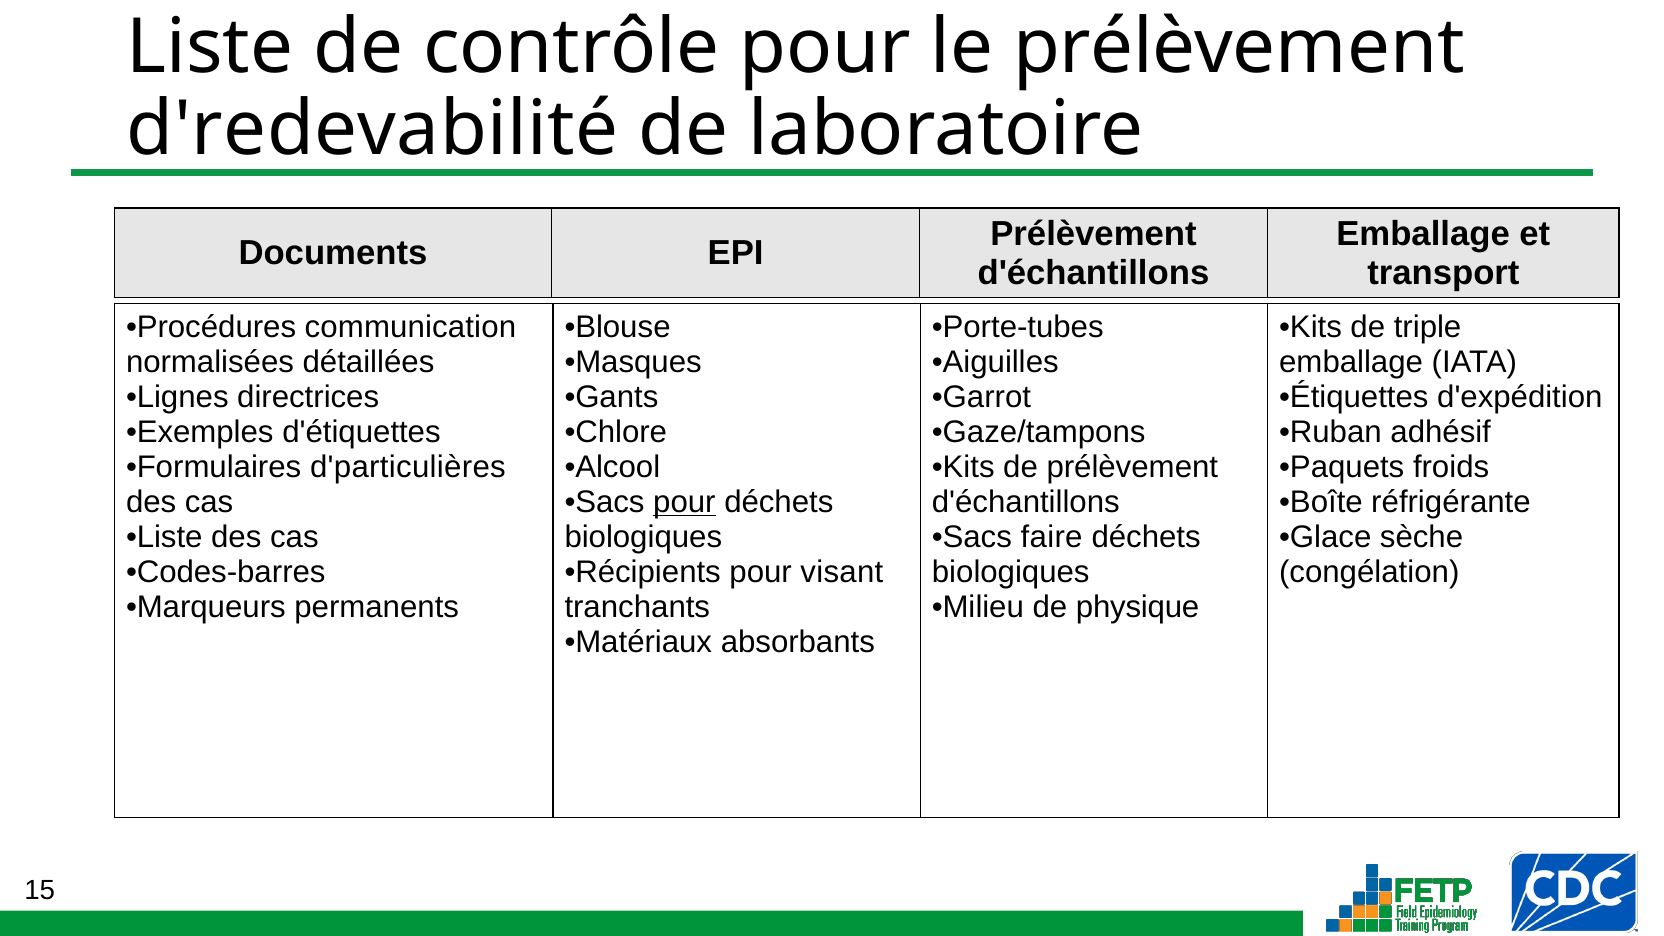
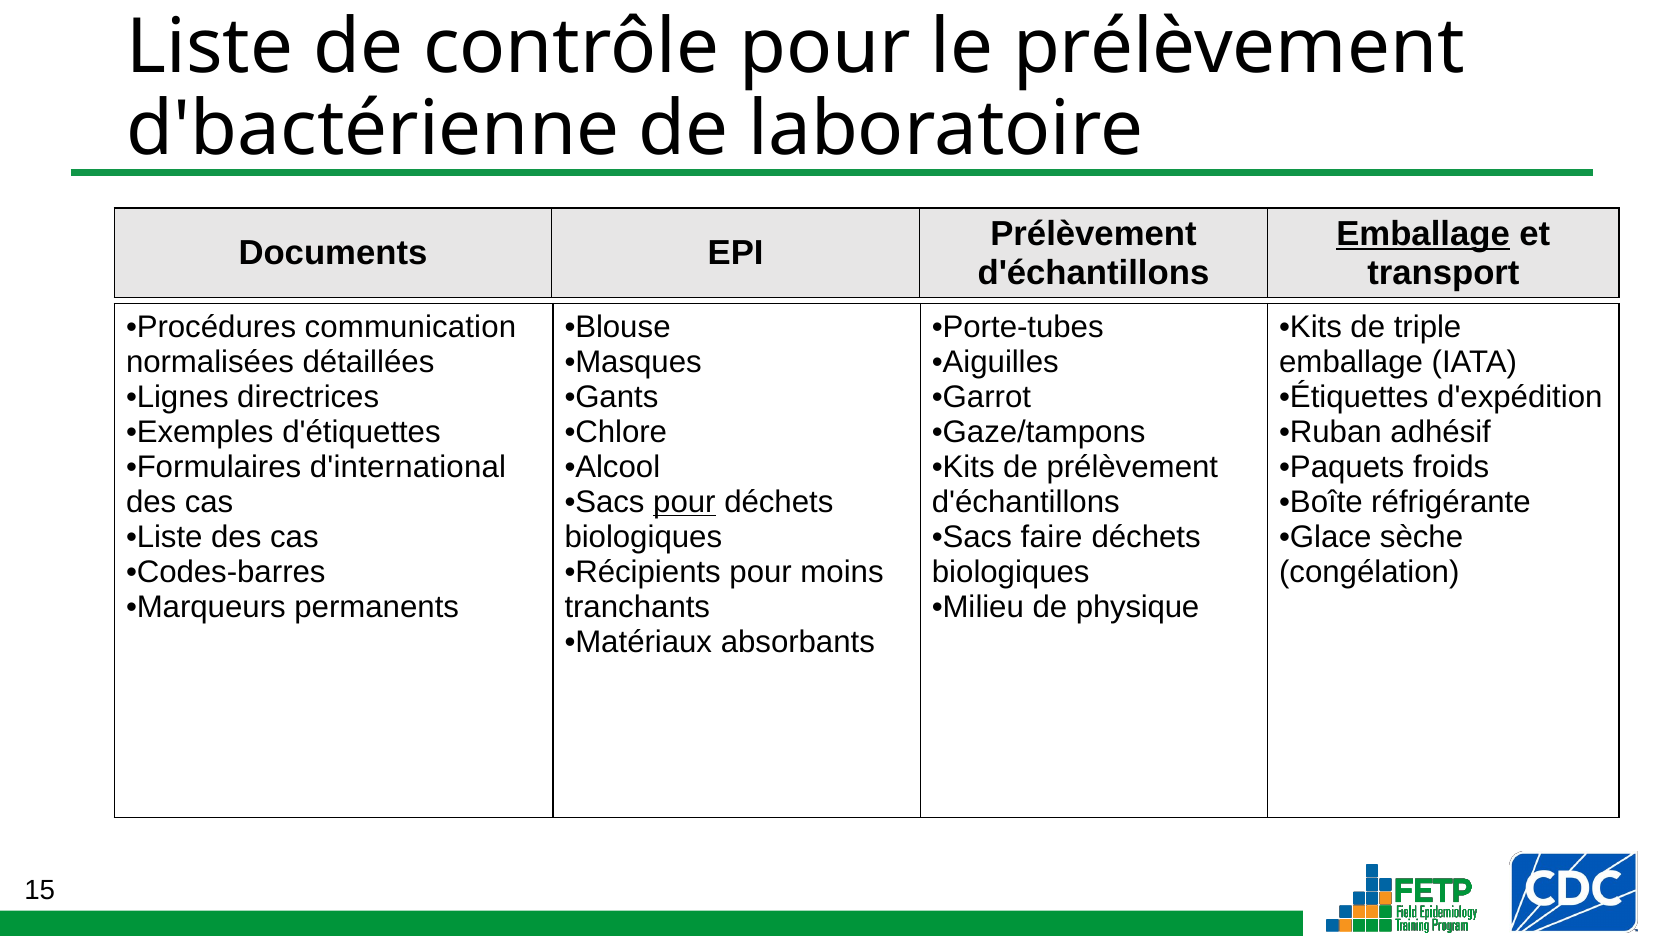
d'redevabilité: d'redevabilité -> d'bactérienne
Emballage at (1423, 234) underline: none -> present
d'particulières: d'particulières -> d'international
visant: visant -> moins
